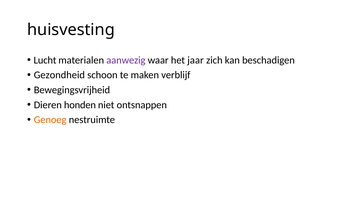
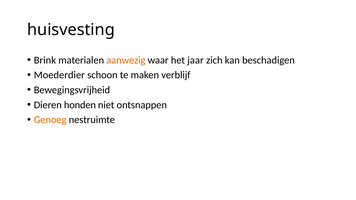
Lucht: Lucht -> Brink
aanwezig colour: purple -> orange
Gezondheid: Gezondheid -> Moederdier
